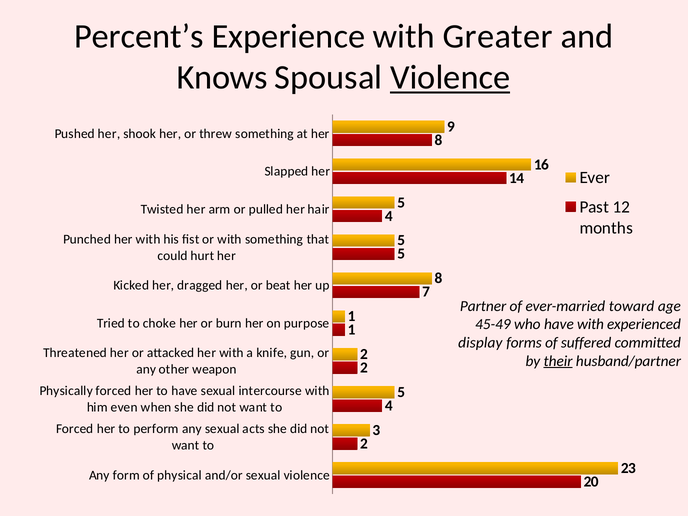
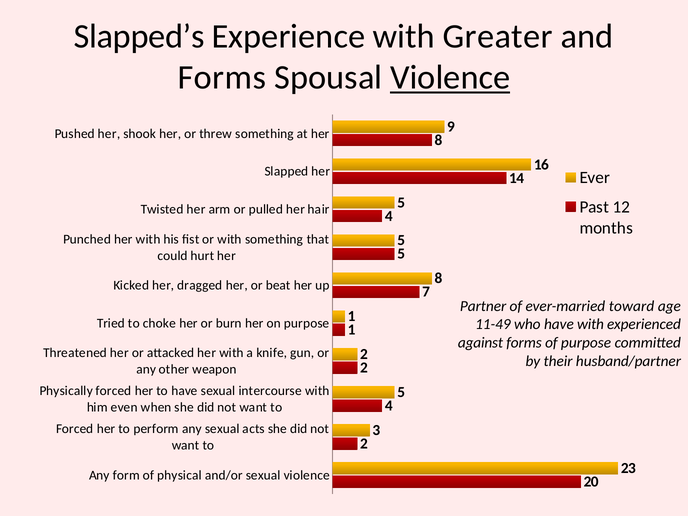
Percent’s: Percent’s -> Slapped’s
Knows at (222, 77): Knows -> Forms
45-49: 45-49 -> 11-49
display: display -> against
of suffered: suffered -> purpose
their underline: present -> none
